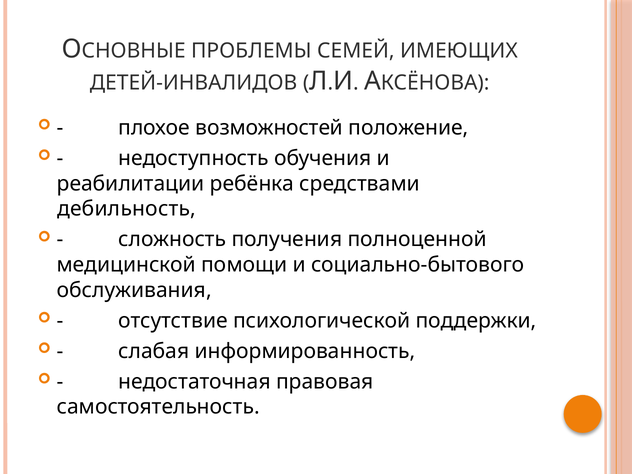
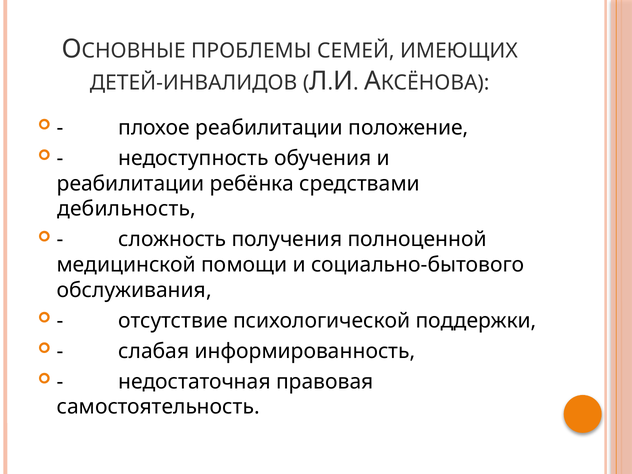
плохое возможностей: возможностей -> реабилитации
